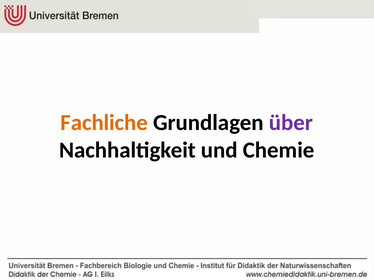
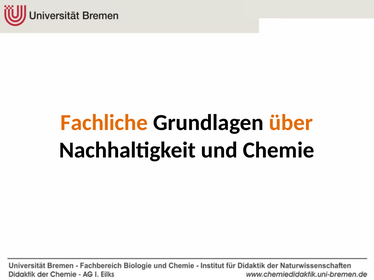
über colour: purple -> orange
